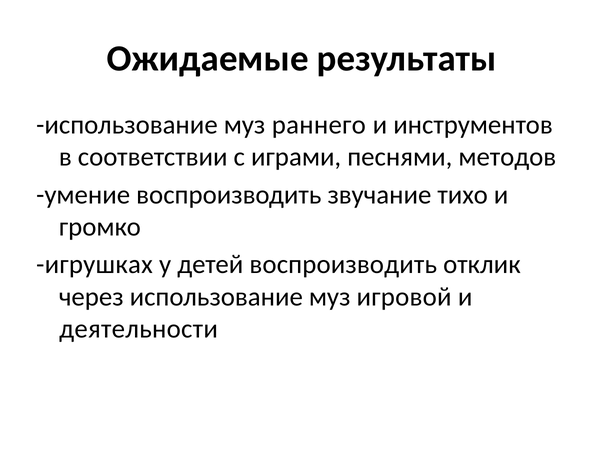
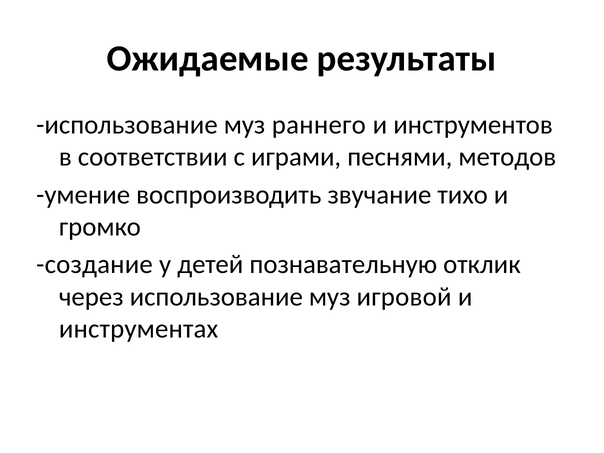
игрушках: игрушках -> создание
детей воспроизводить: воспроизводить -> познавательную
деятельности: деятельности -> инструментах
